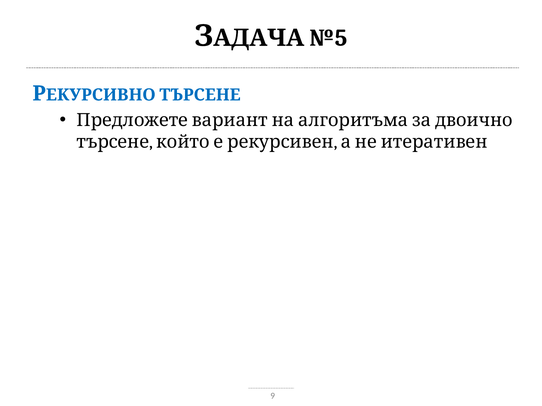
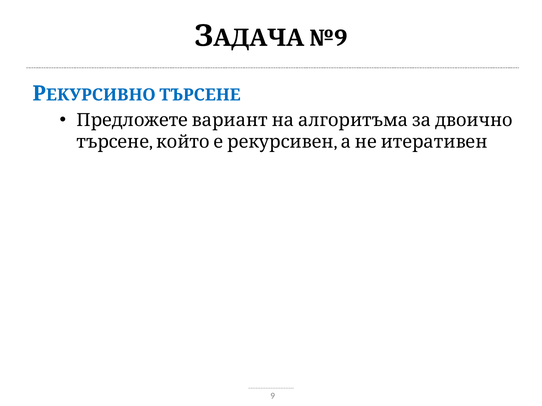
№5: №5 -> №9
